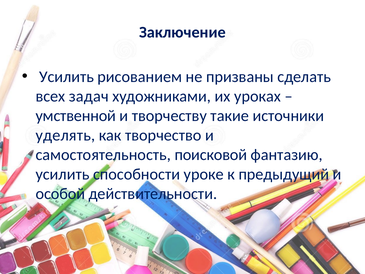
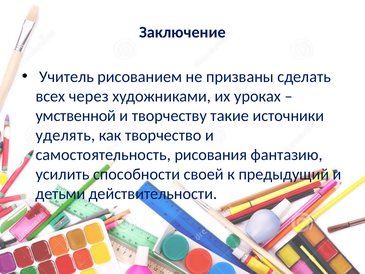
Усилить at (67, 77): Усилить -> Учитель
задач: задач -> через
поисковой: поисковой -> рисования
уроке: уроке -> своей
особой: особой -> детьми
